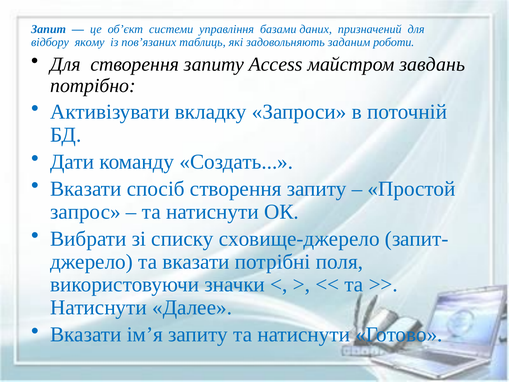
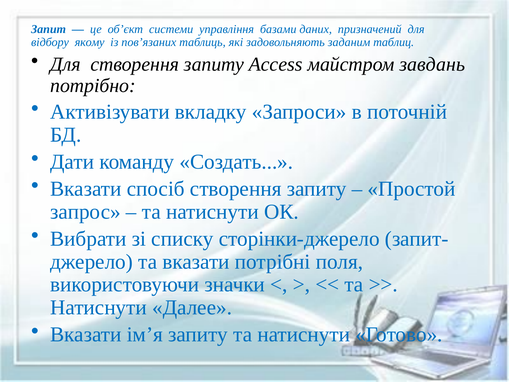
роботи: роботи -> таблиц
сховище-джерело: сховище-джерело -> сторінки-джерело
